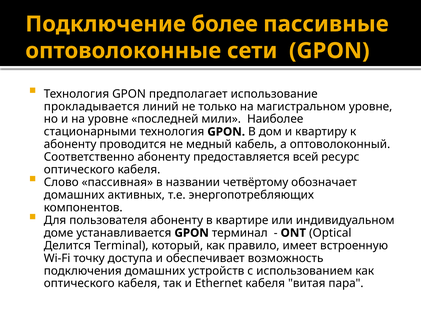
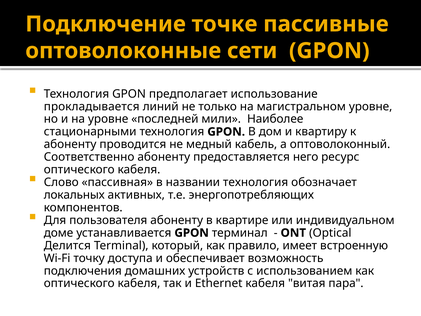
более: более -> точке
всей: всей -> него
названии четвёртому: четвёртому -> технология
домашних at (74, 195): домашних -> локальных
